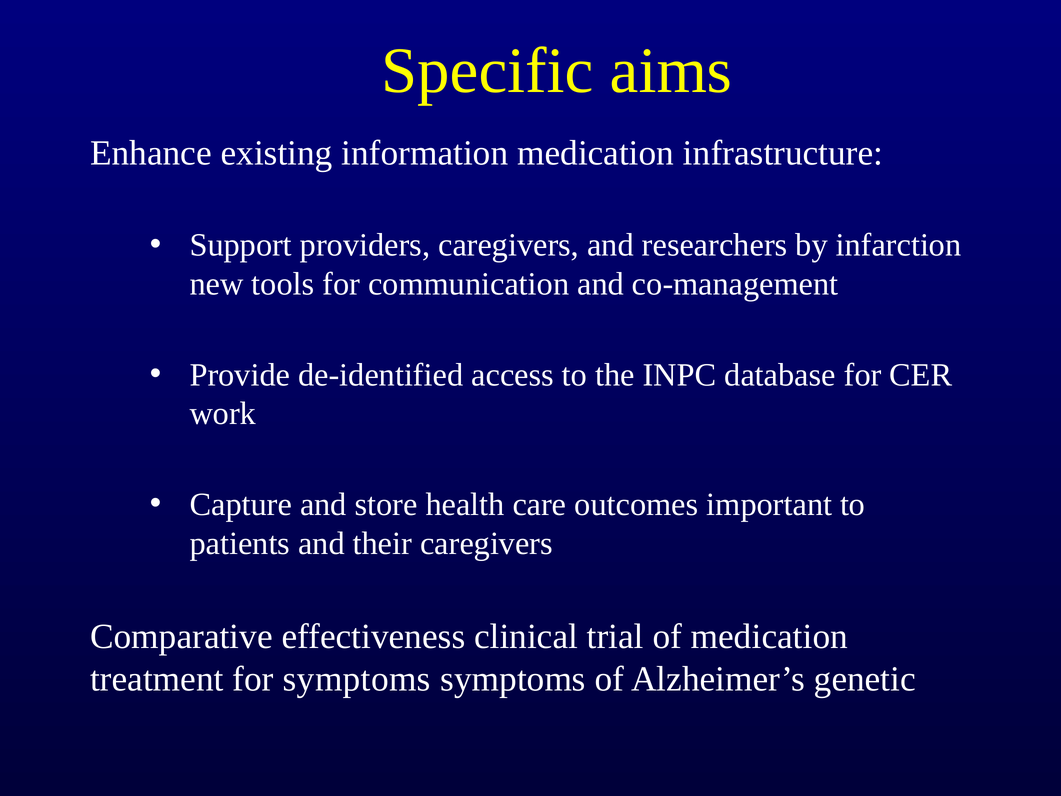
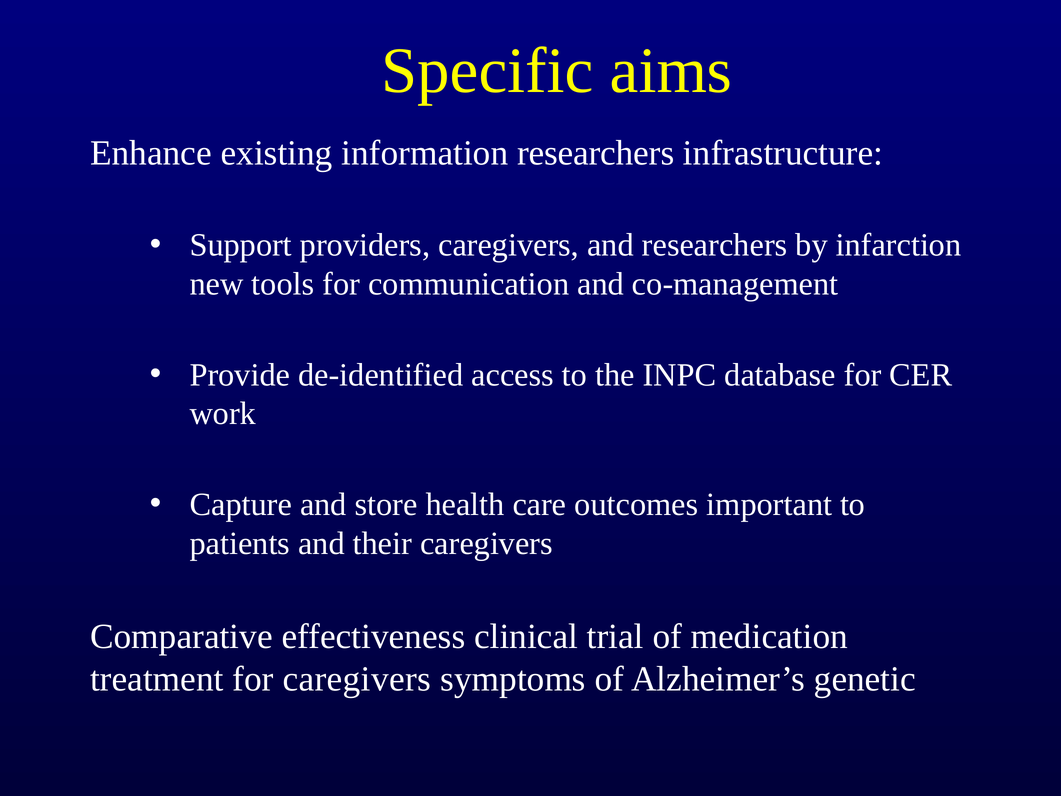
information medication: medication -> researchers
for symptoms: symptoms -> caregivers
